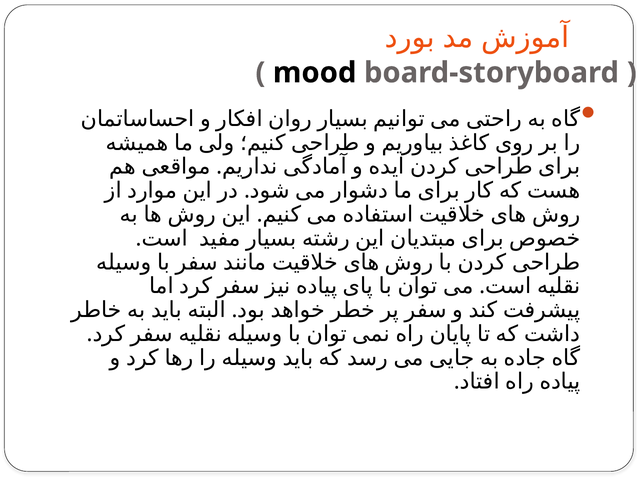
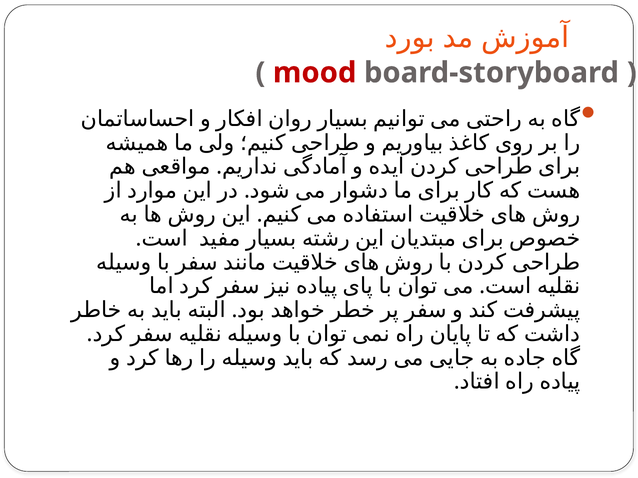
mood colour: black -> red
